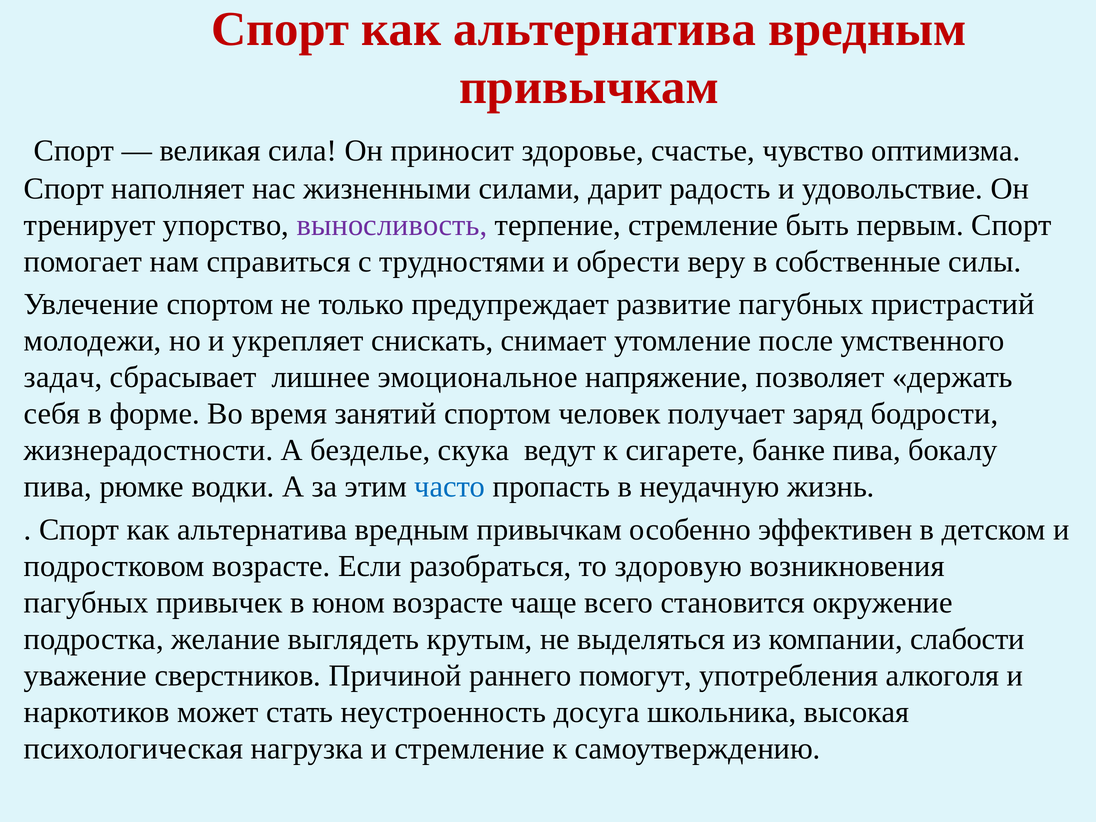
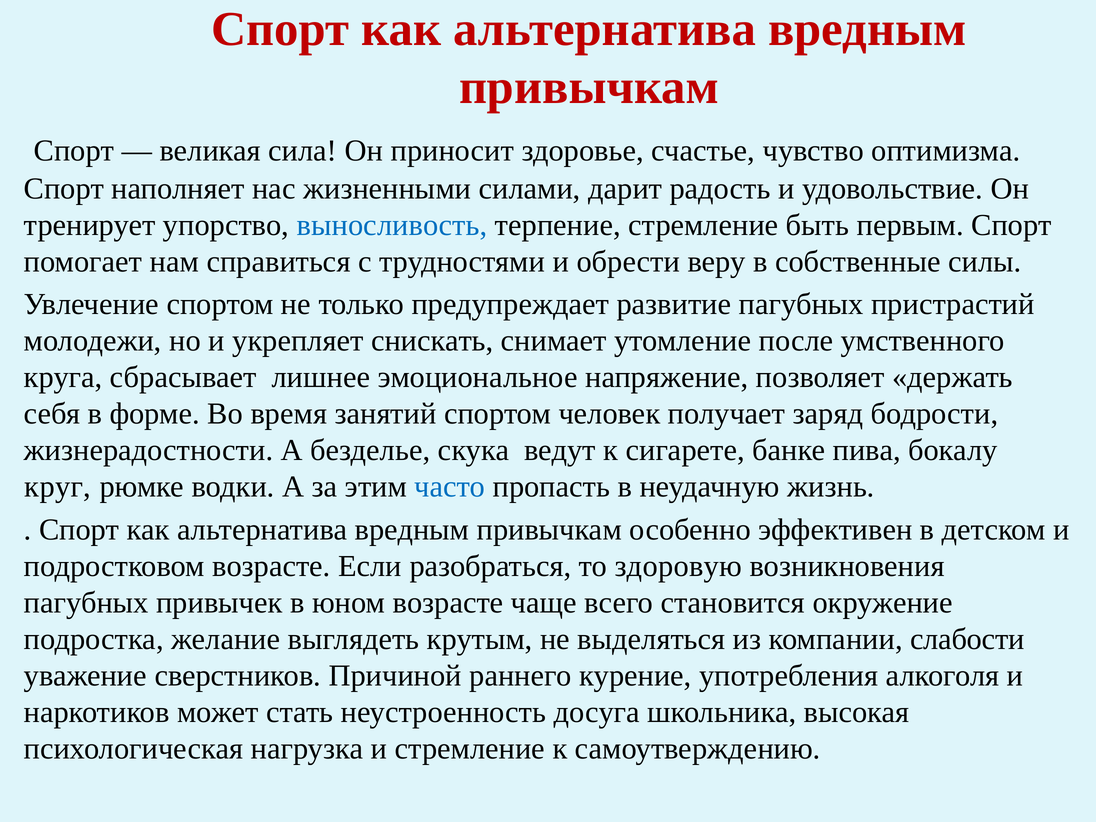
выносливость colour: purple -> blue
задач: задач -> круга
пива at (58, 487): пива -> круг
помогут: помогут -> курение
